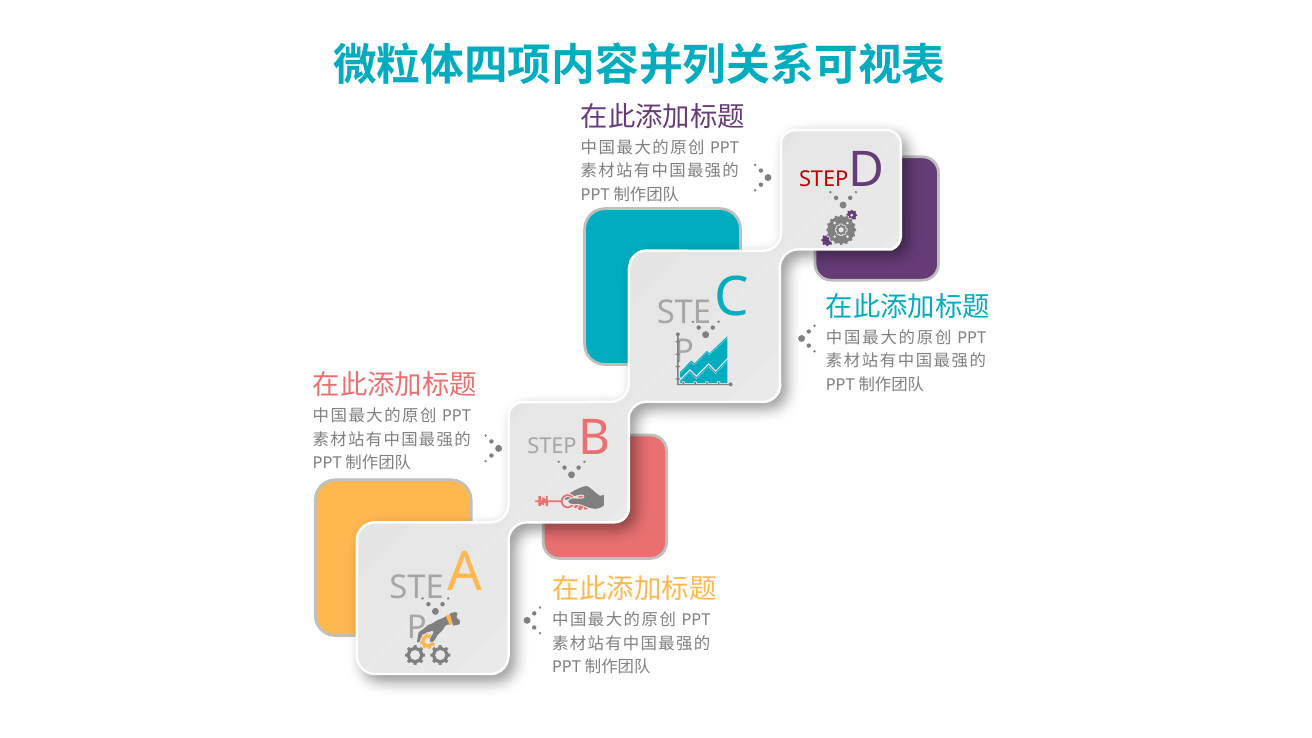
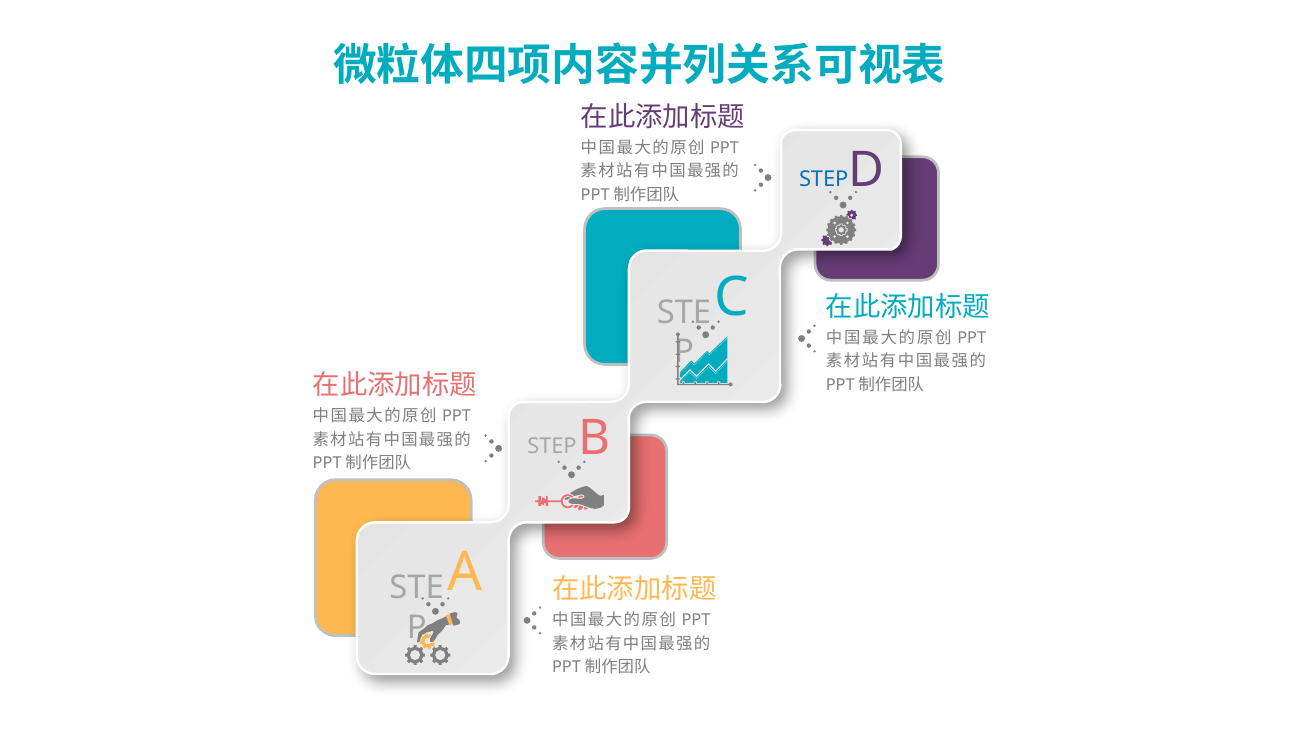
STEP at (824, 179) colour: red -> blue
